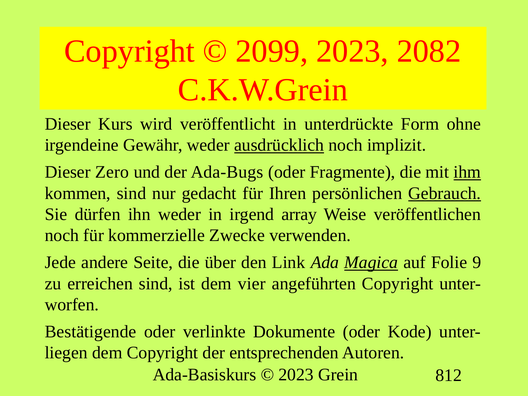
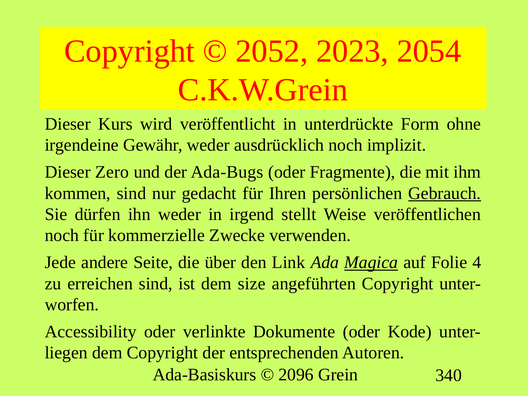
2099: 2099 -> 2052
2082: 2082 -> 2054
ausdrücklich underline: present -> none
ihm underline: present -> none
array: array -> stellt
9: 9 -> 4
vier: vier -> size
Bestätigende: Bestätigende -> Accessibility
2023 at (296, 375): 2023 -> 2096
812: 812 -> 340
